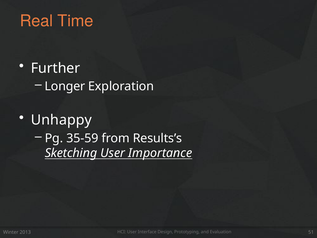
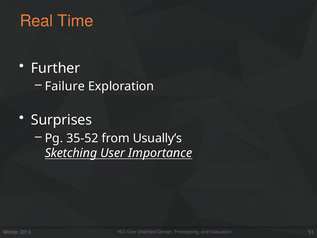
Longer: Longer -> Failure
Unhappy: Unhappy -> Surprises
35-59: 35-59 -> 35-52
Results’s: Results’s -> Usually’s
